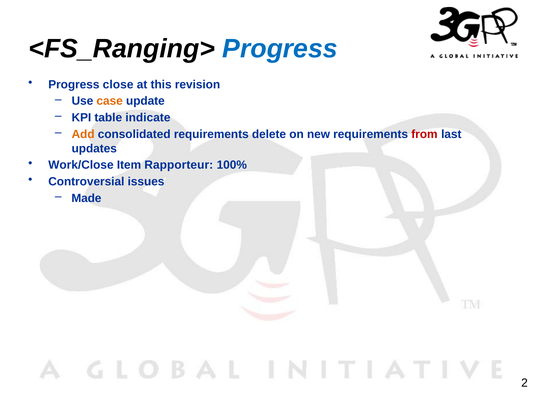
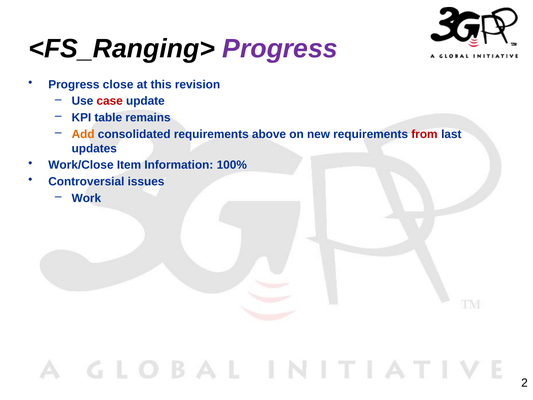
Progress at (280, 49) colour: blue -> purple
case colour: orange -> red
indicate: indicate -> remains
delete: delete -> above
Rapporteur: Rapporteur -> Information
Made: Made -> Work
